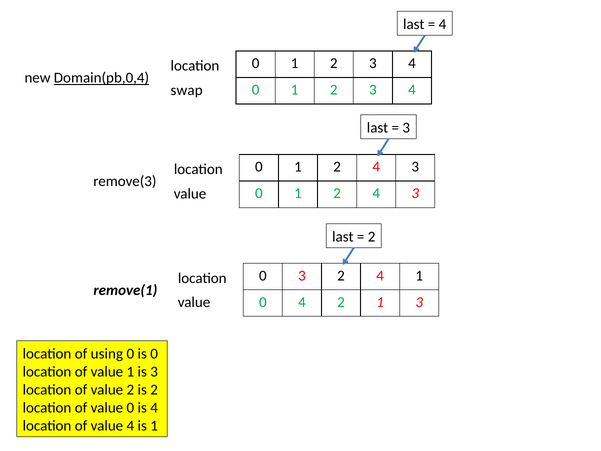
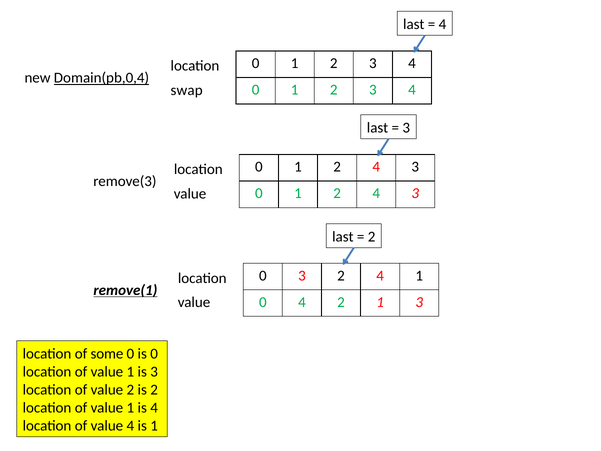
remove(1 underline: none -> present
using: using -> some
0 at (130, 408): 0 -> 1
